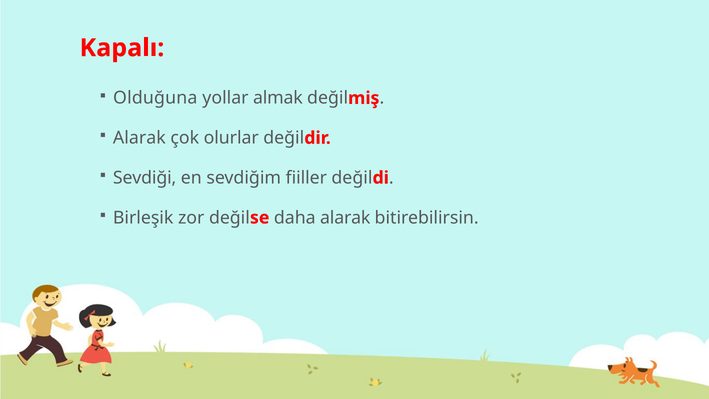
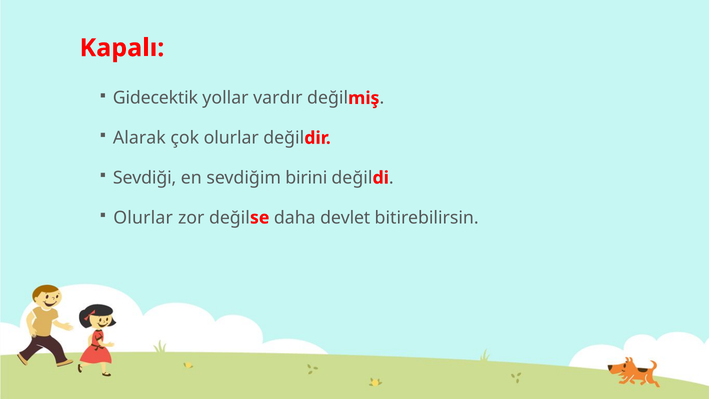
Olduğuna: Olduğuna -> Gidecektik
almak: almak -> vardır
fiiller: fiiller -> birini
Birleşik at (143, 218): Birleşik -> Olurlar
daha alarak: alarak -> devlet
